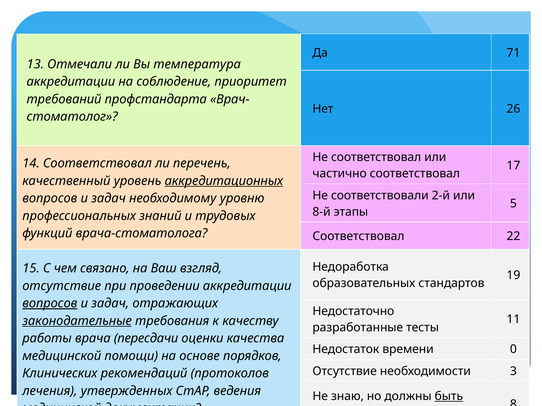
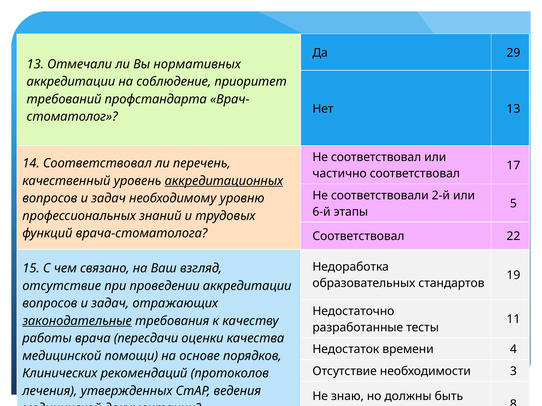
71: 71 -> 29
температура: температура -> нормативных
Нет 26: 26 -> 13
8-й: 8-й -> 6-й
вопросов at (50, 304) underline: present -> none
0: 0 -> 4
быть underline: present -> none
